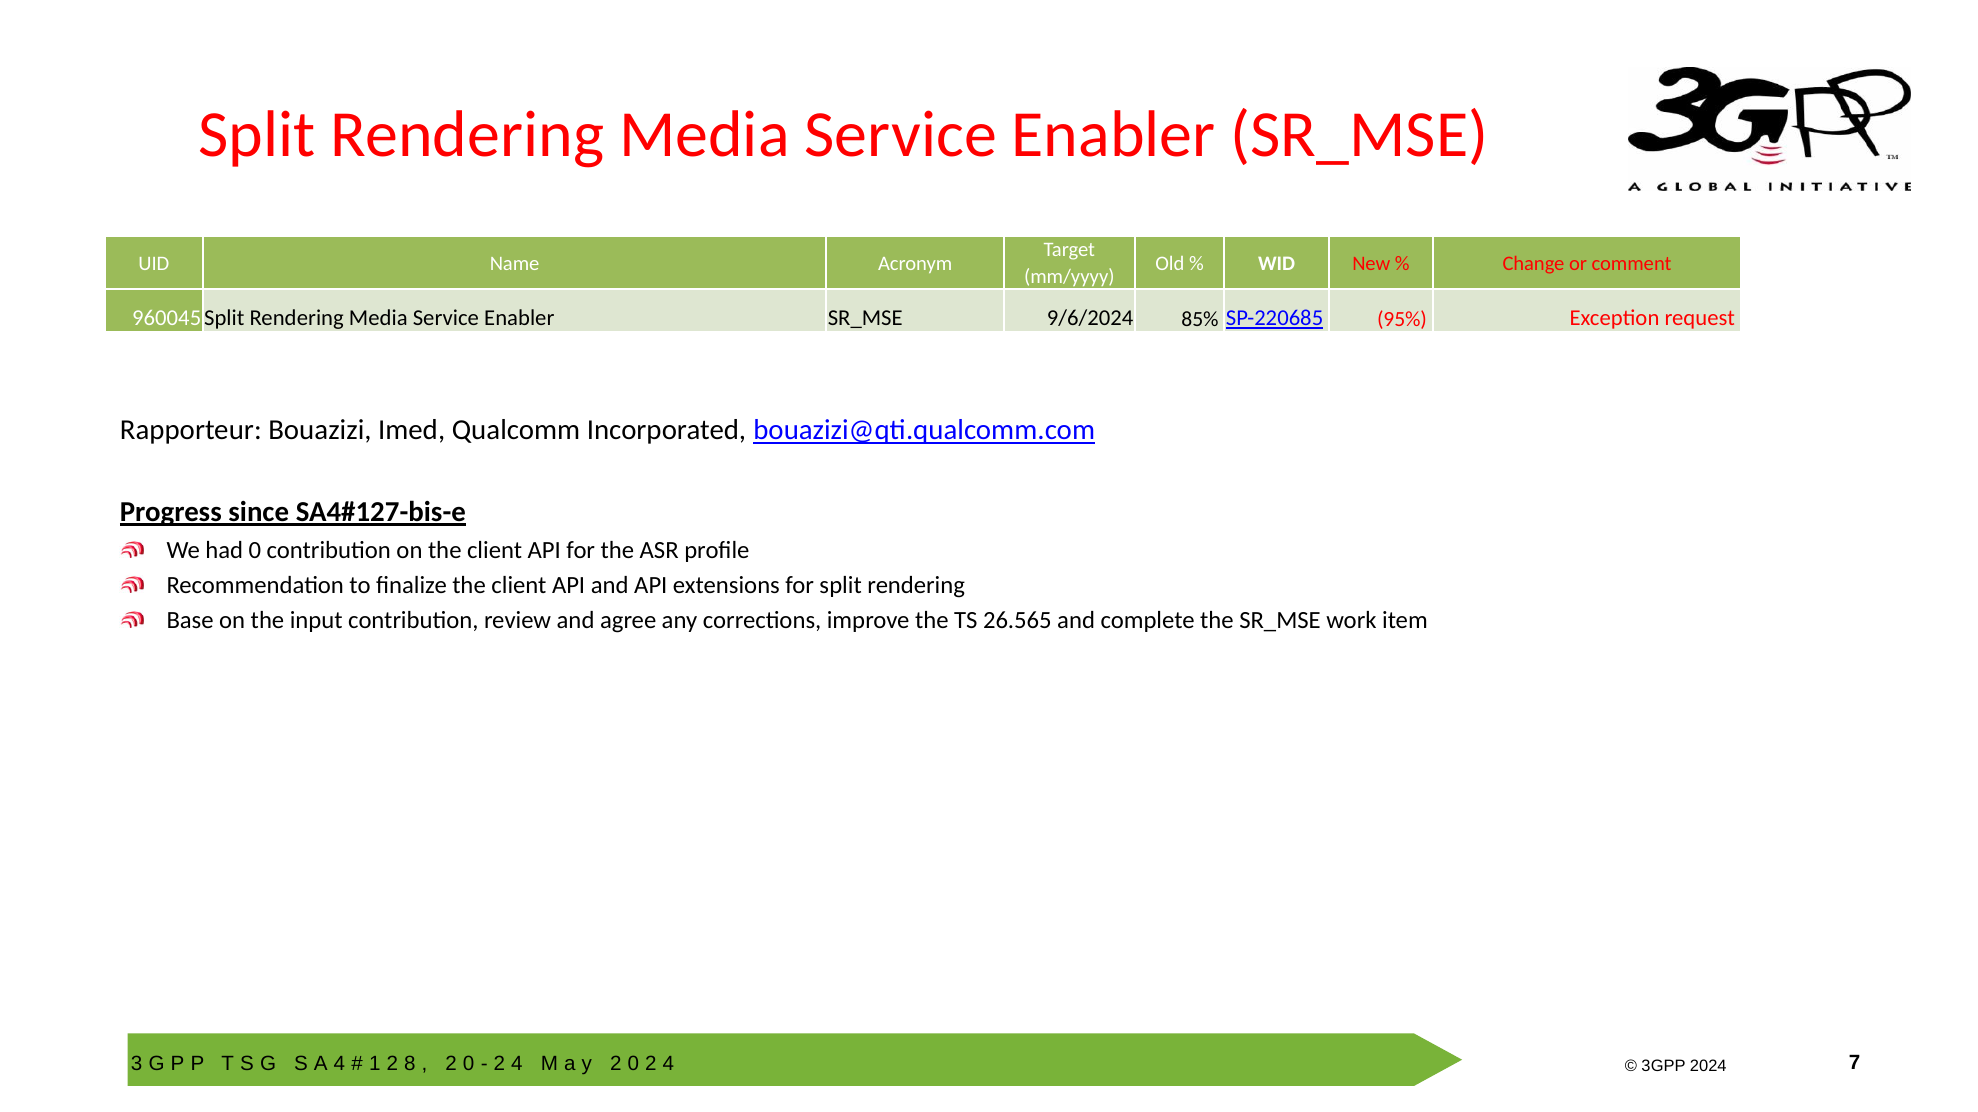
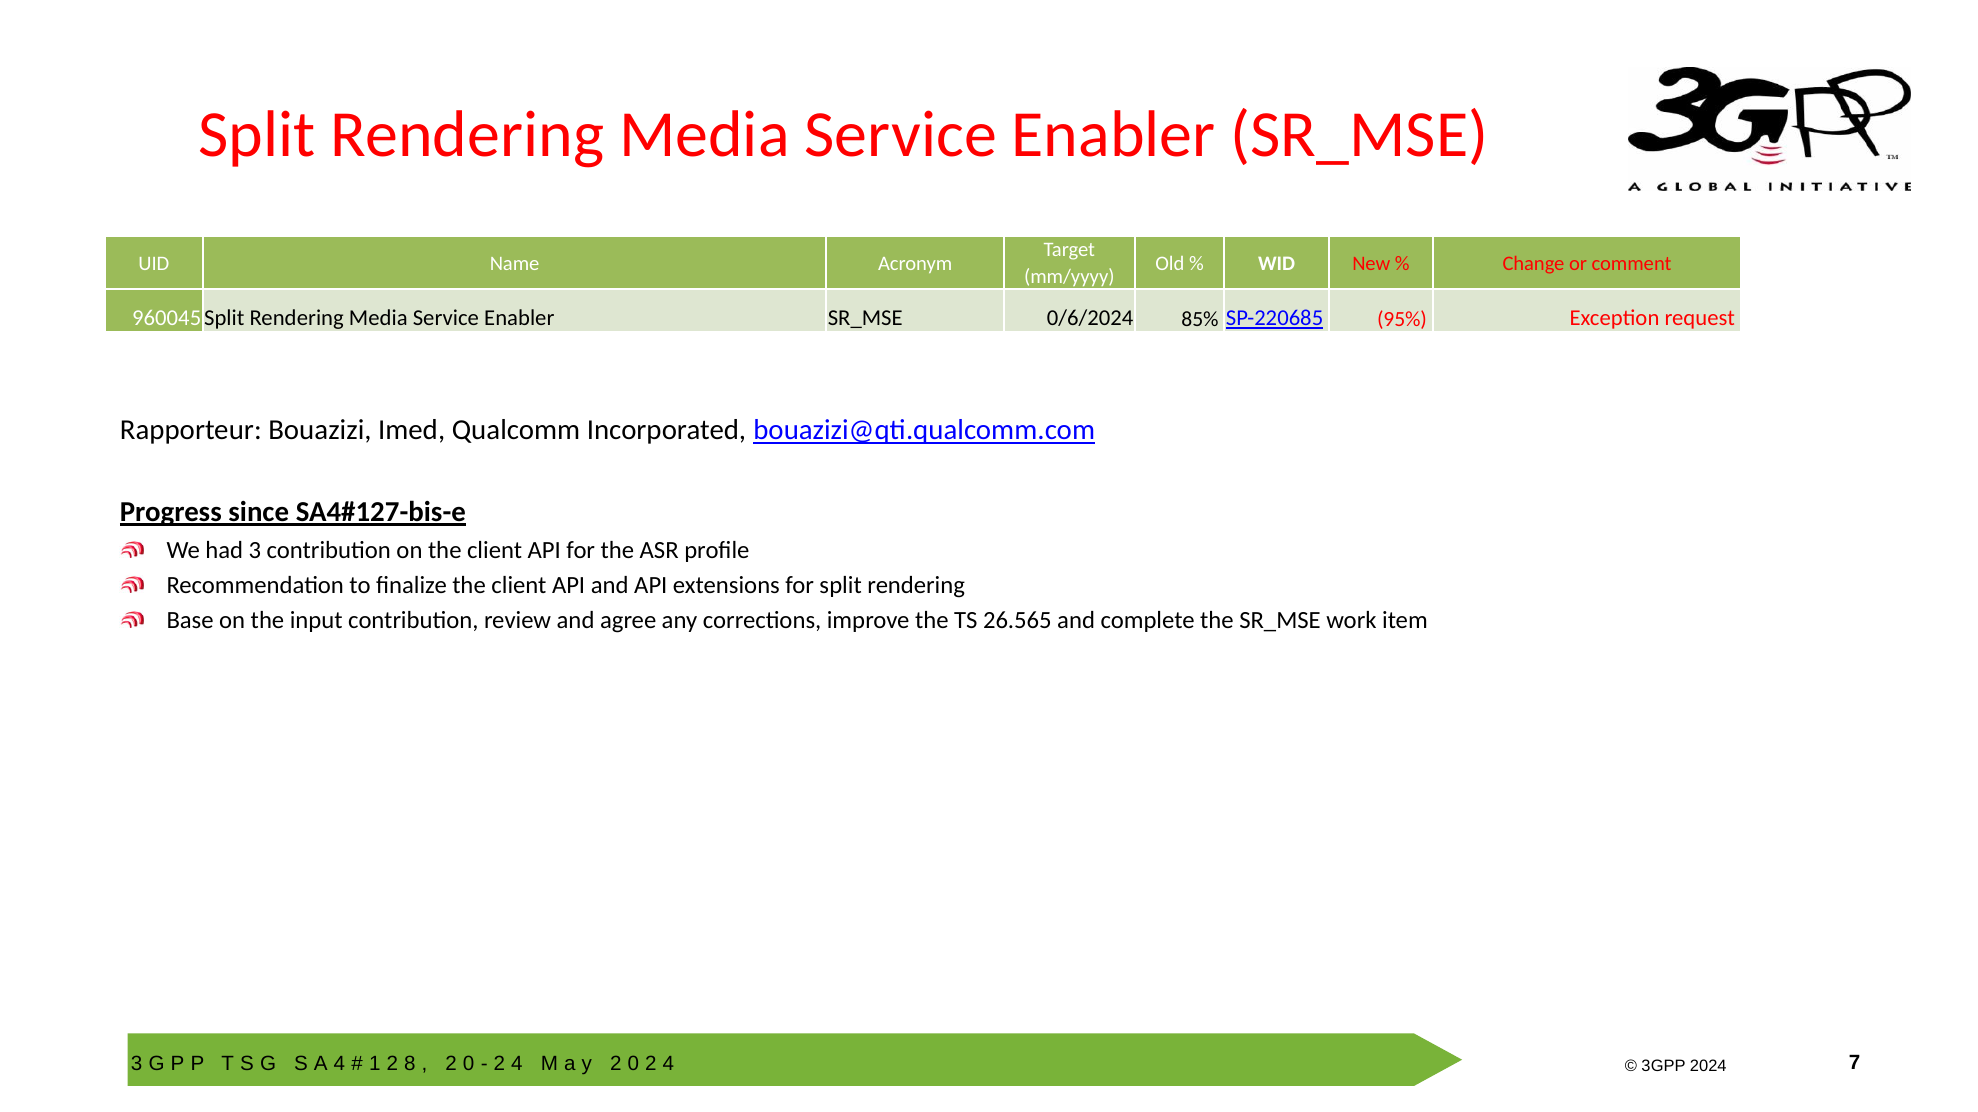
9/6/2024: 9/6/2024 -> 0/6/2024
had 0: 0 -> 3
